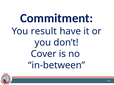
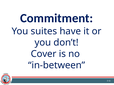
result: result -> suites
